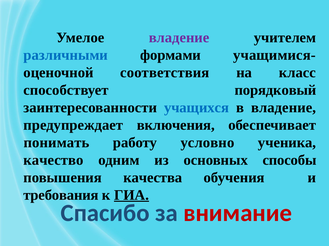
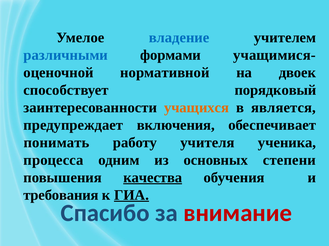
владение at (179, 38) colour: purple -> blue
соответствия: соответствия -> нормативной
класс: класс -> двоек
учащихся colour: blue -> orange
в владение: владение -> является
условно: условно -> учителя
качество: качество -> процесса
способы: способы -> степени
качества underline: none -> present
